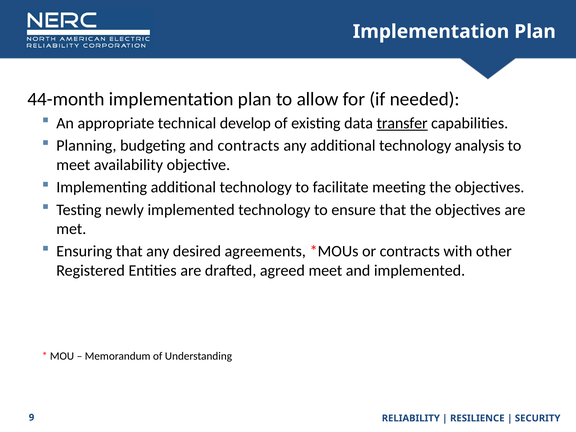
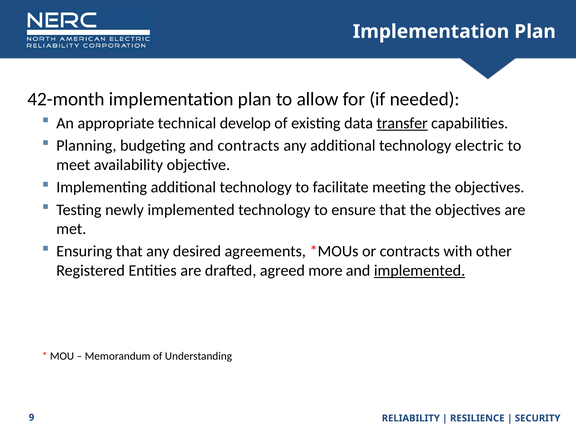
44-month: 44-month -> 42-month
analysis: analysis -> electric
agreed meet: meet -> more
implemented at (420, 271) underline: none -> present
